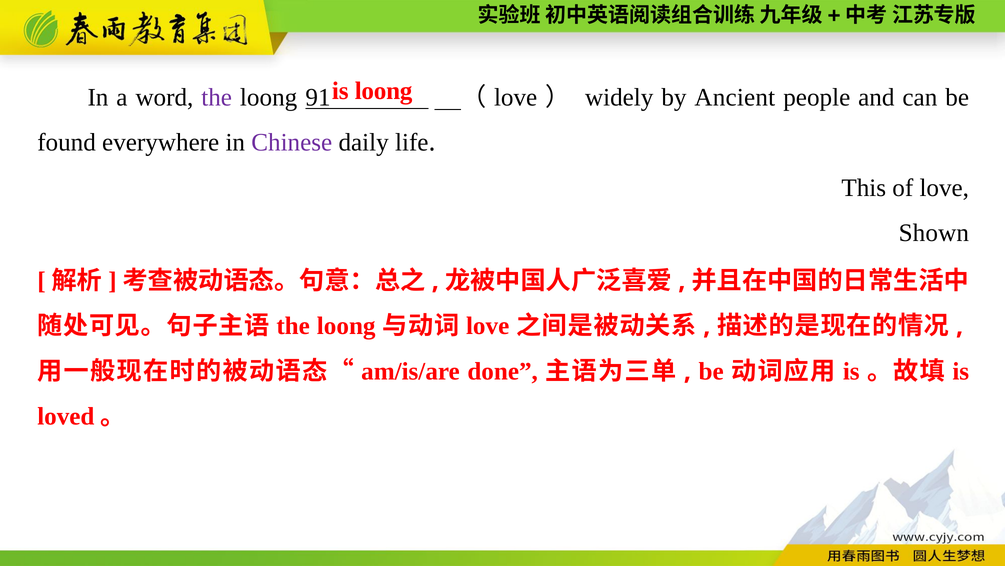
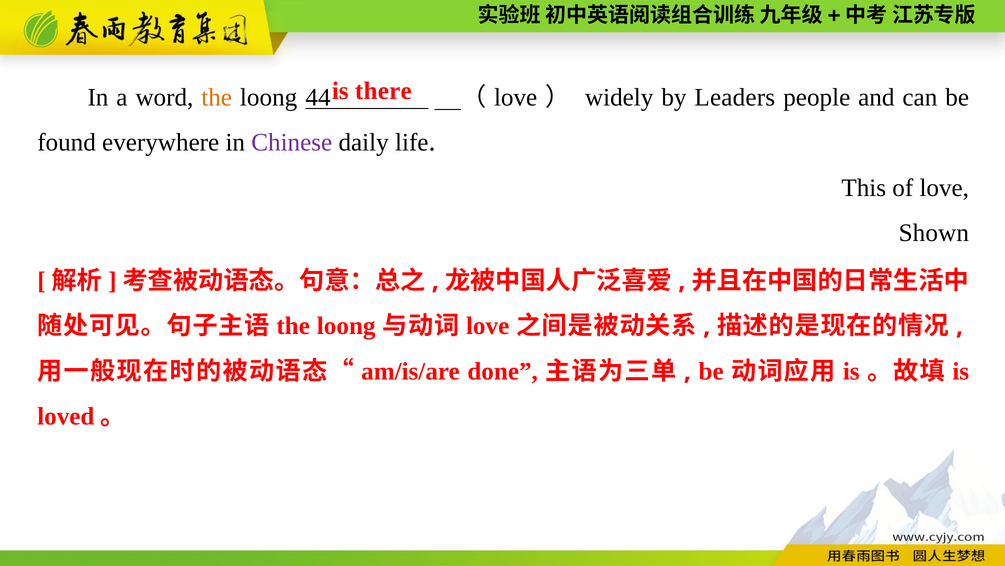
is loong: loong -> there
the at (217, 97) colour: purple -> orange
91: 91 -> 44
Ancient: Ancient -> Leaders
